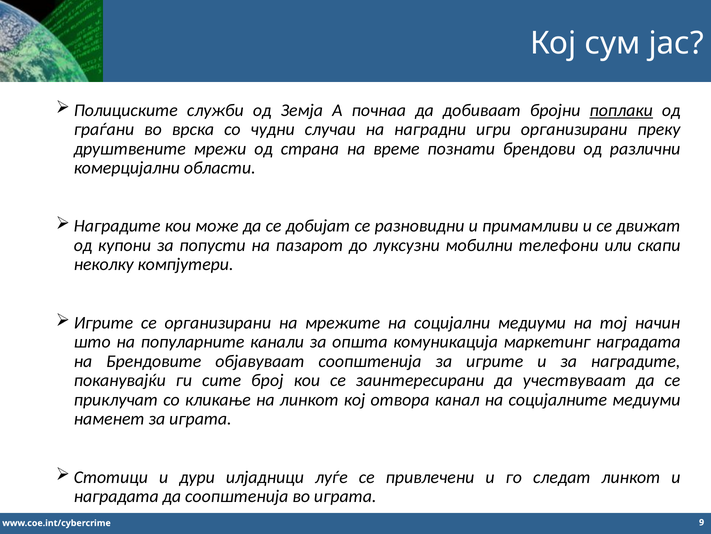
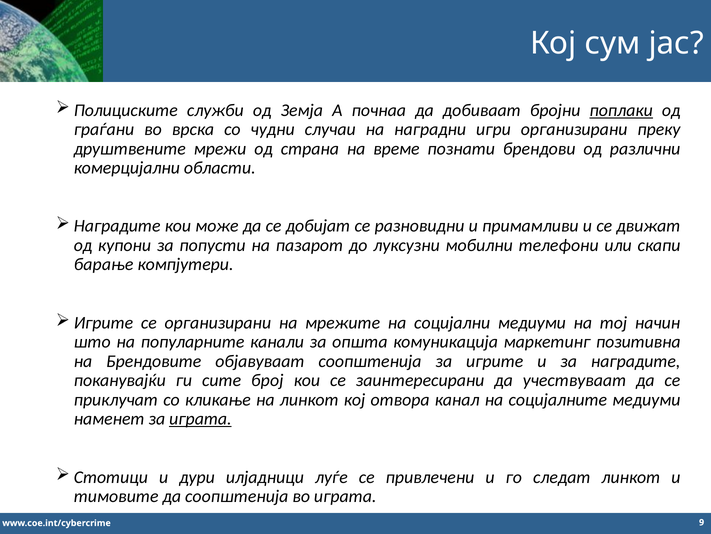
неколку: неколку -> барање
маркетинг наградата: наградата -> позитивна
играта at (200, 418) underline: none -> present
наградата at (116, 496): наградата -> тимовите
